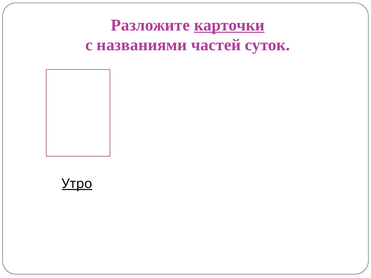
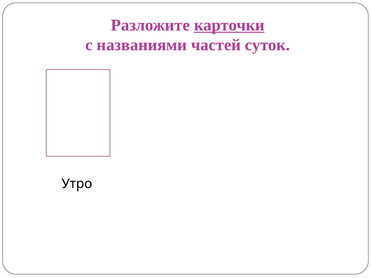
Утро underline: present -> none
